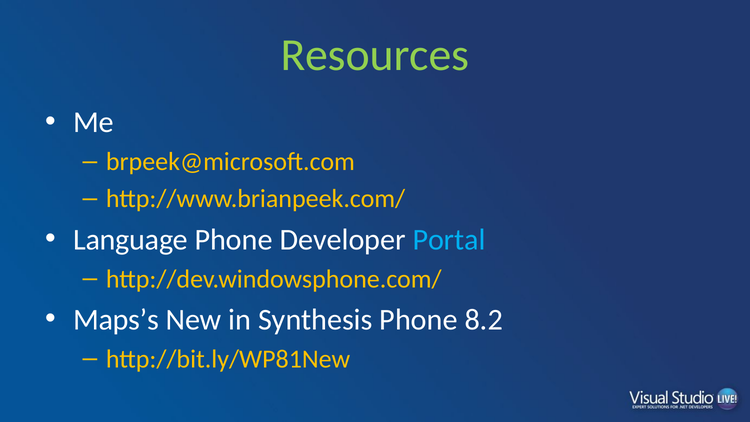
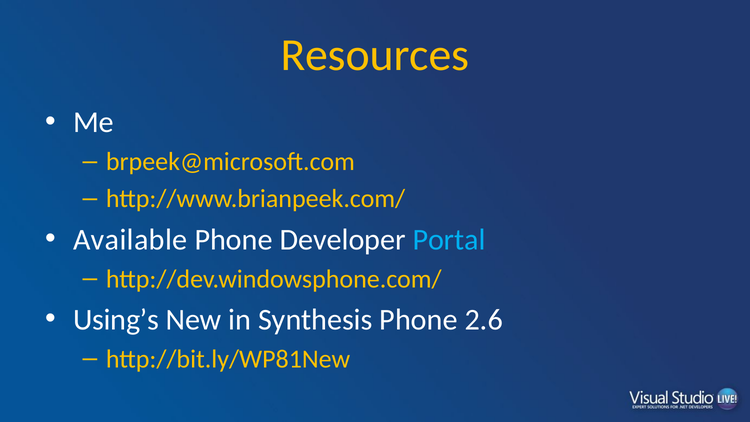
Resources colour: light green -> yellow
Language: Language -> Available
Maps’s: Maps’s -> Using’s
8.2: 8.2 -> 2.6
